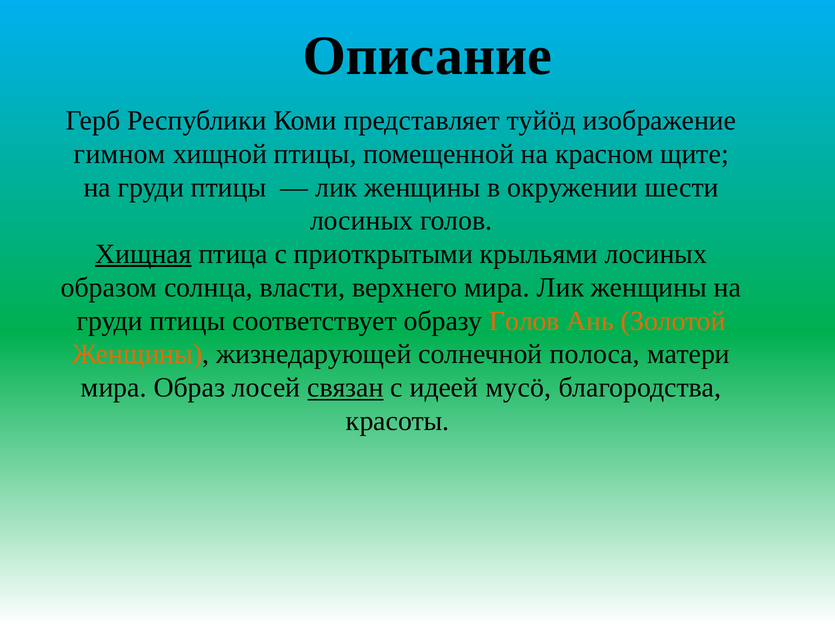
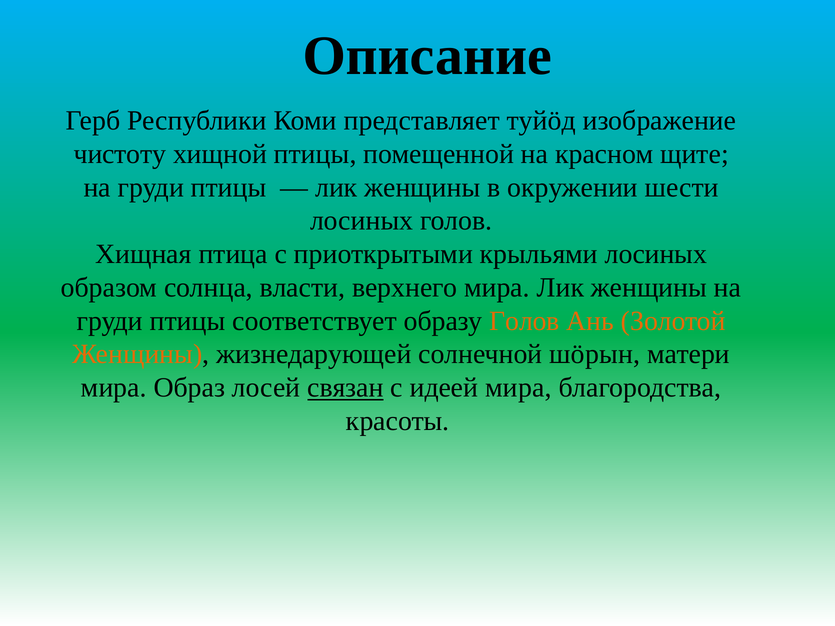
гимном: гимном -> чистоту
Хищная underline: present -> none
полоса: полоса -> шöрын
идеей мусö: мусö -> мира
